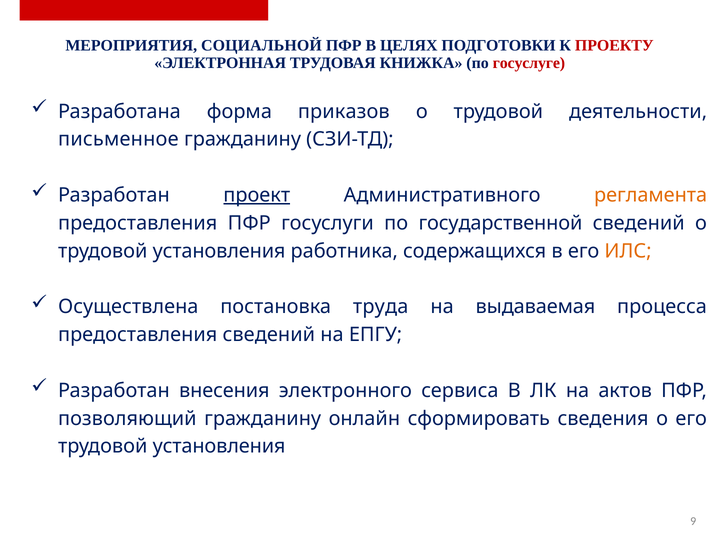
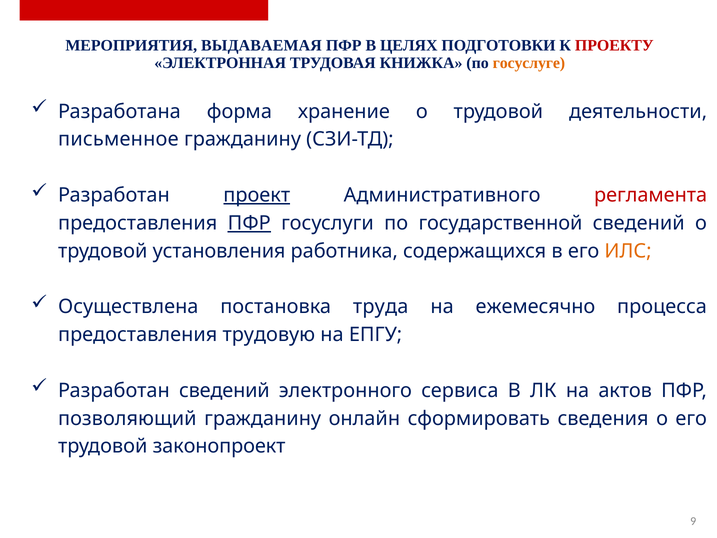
СОЦИАЛЬНОЙ: СОЦИАЛЬНОЙ -> ВЫДАВАЕМАЯ
госуслуге colour: red -> orange
приказов: приказов -> хранение
регламента colour: orange -> red
ПФР at (249, 223) underline: none -> present
выдаваемая: выдаваемая -> ежемесячно
предоставления сведений: сведений -> трудовую
Разработан внесения: внесения -> сведений
установления at (219, 446): установления -> законопроект
